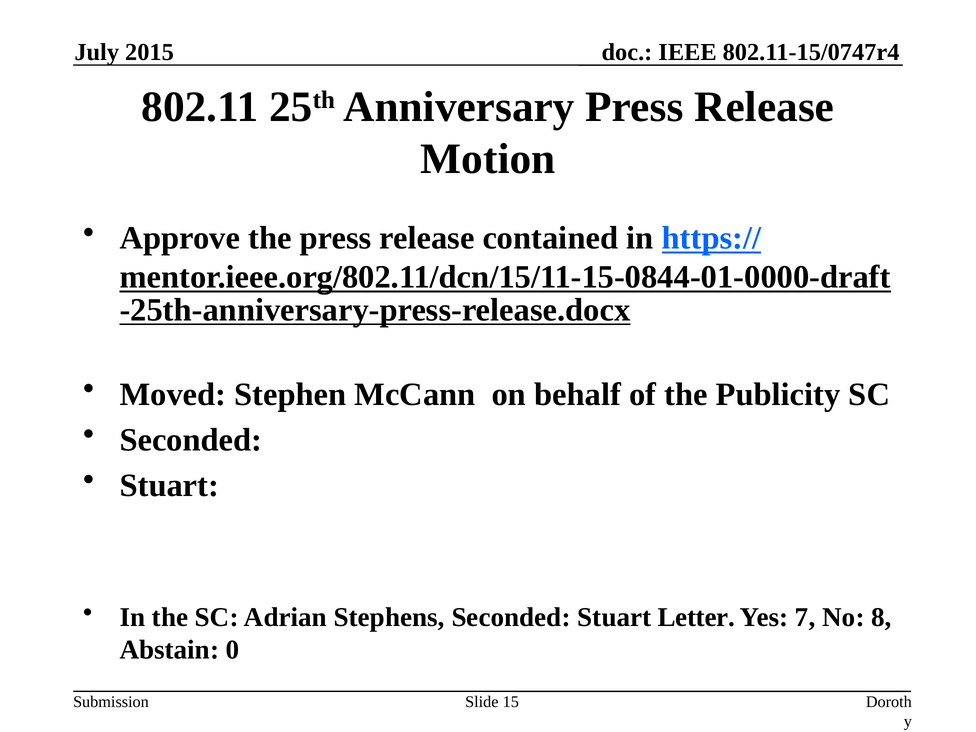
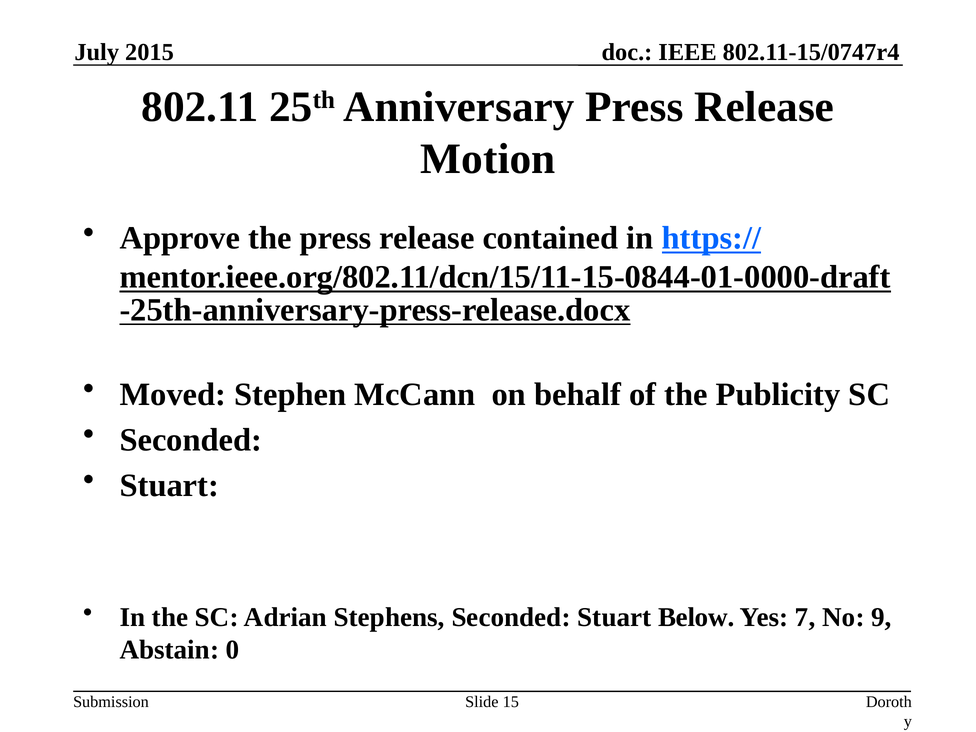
Letter: Letter -> Below
8: 8 -> 9
